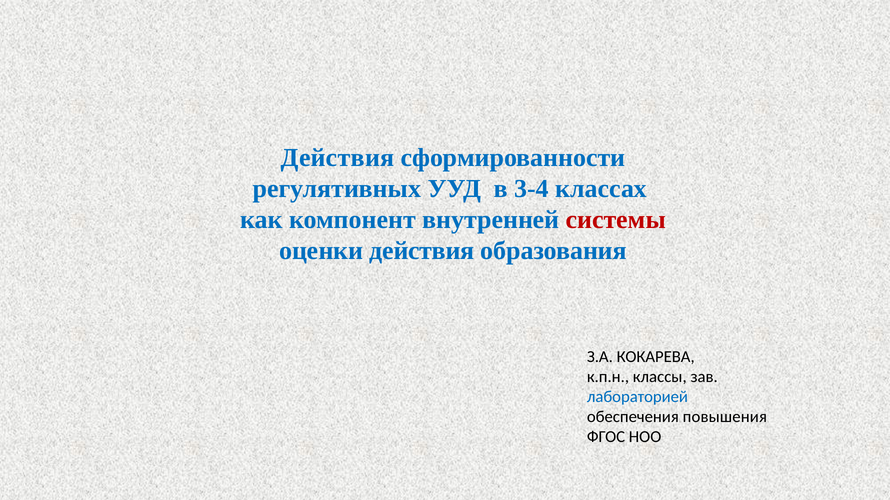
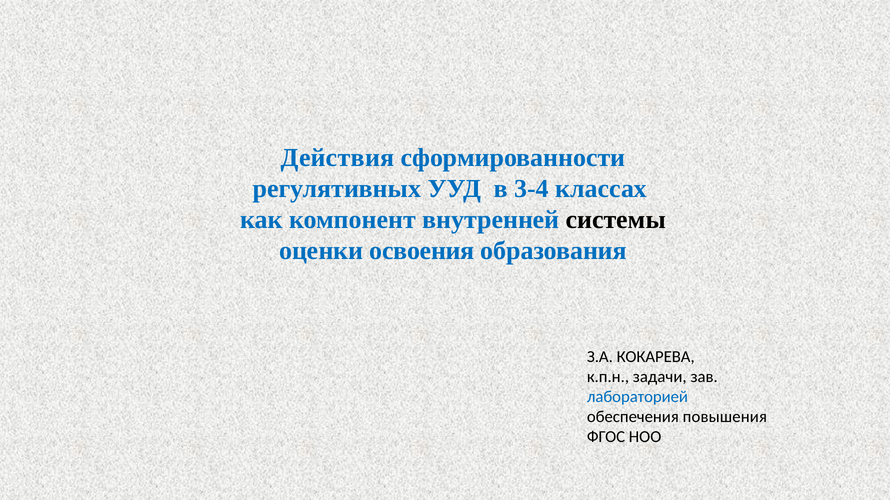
системы colour: red -> black
оценки действия: действия -> освоения
классы: классы -> задачи
